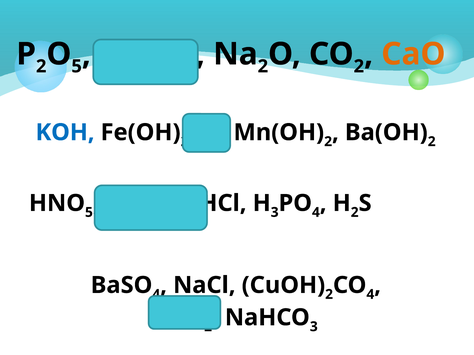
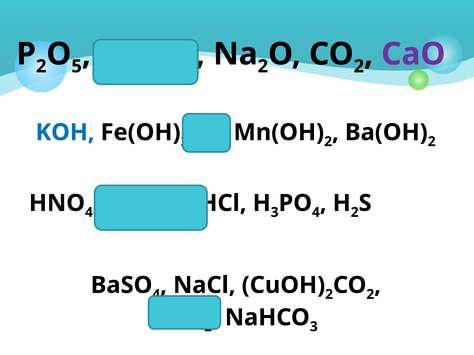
CaO colour: orange -> purple
5 at (89, 213): 5 -> 4
4 at (370, 295): 4 -> 2
